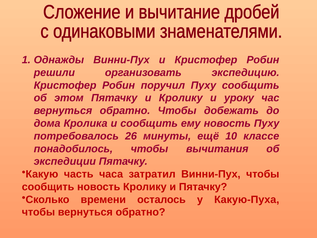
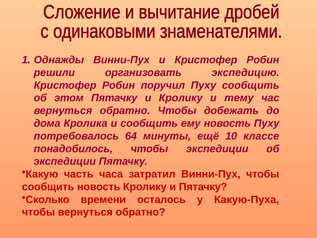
уроку: уроку -> тему
26: 26 -> 64
чтобы вычитания: вычитания -> экспедиции
